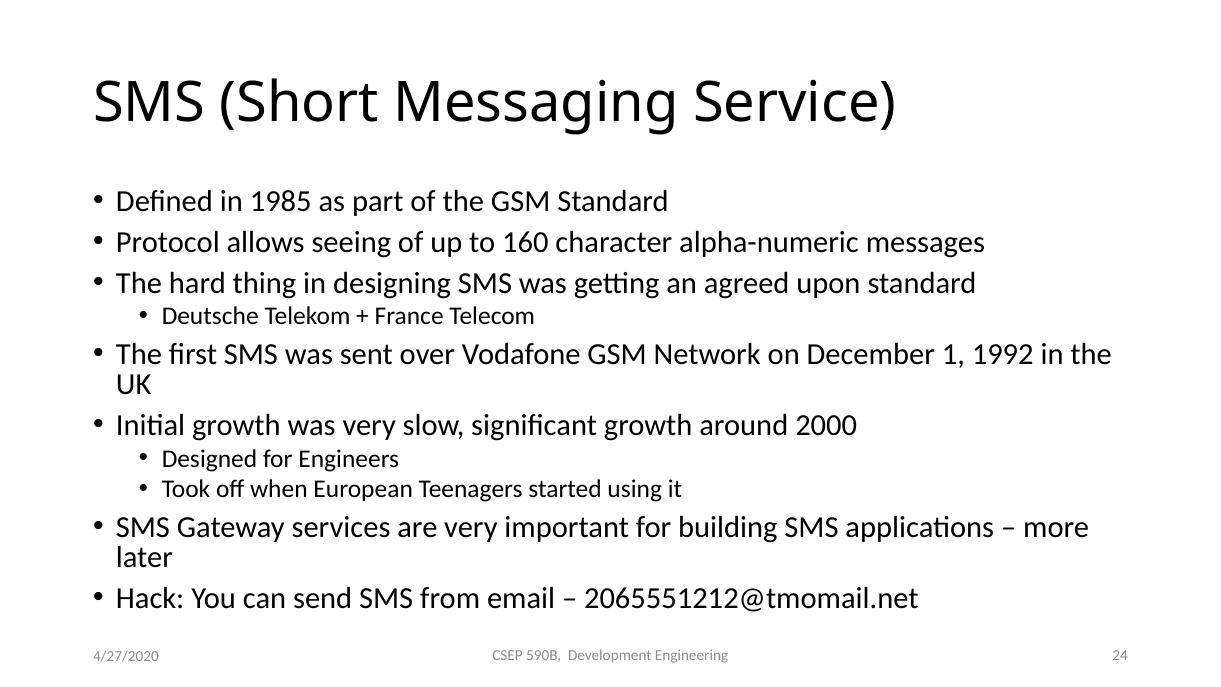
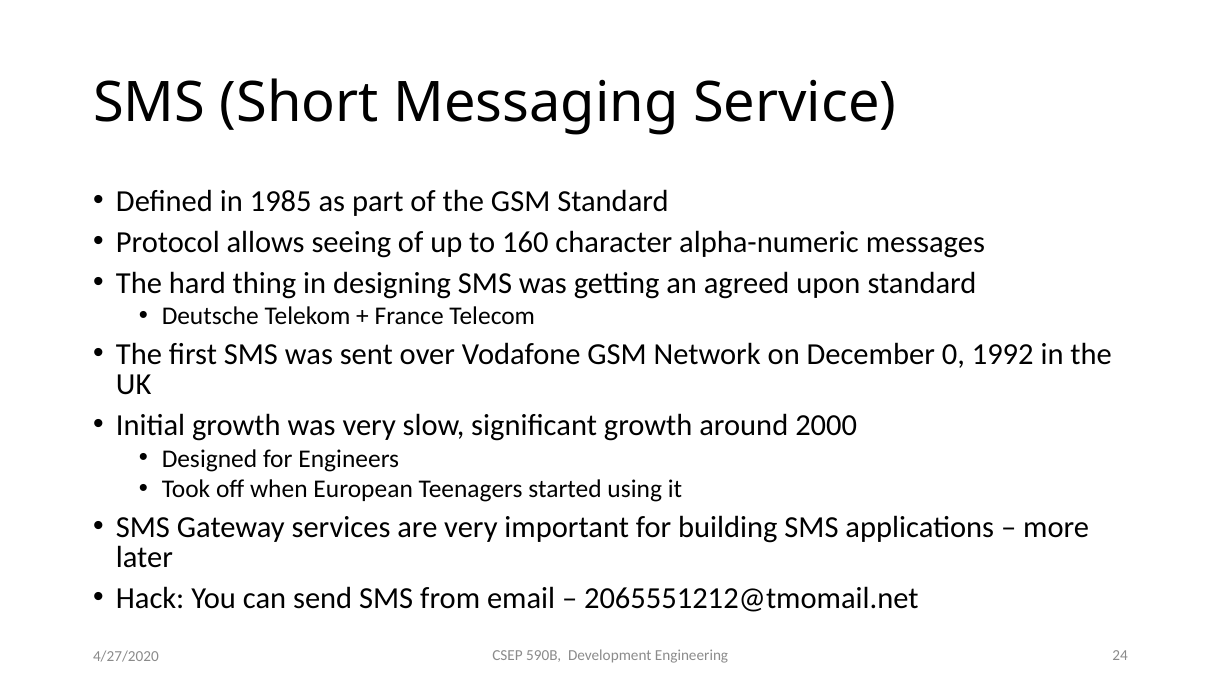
1: 1 -> 0
